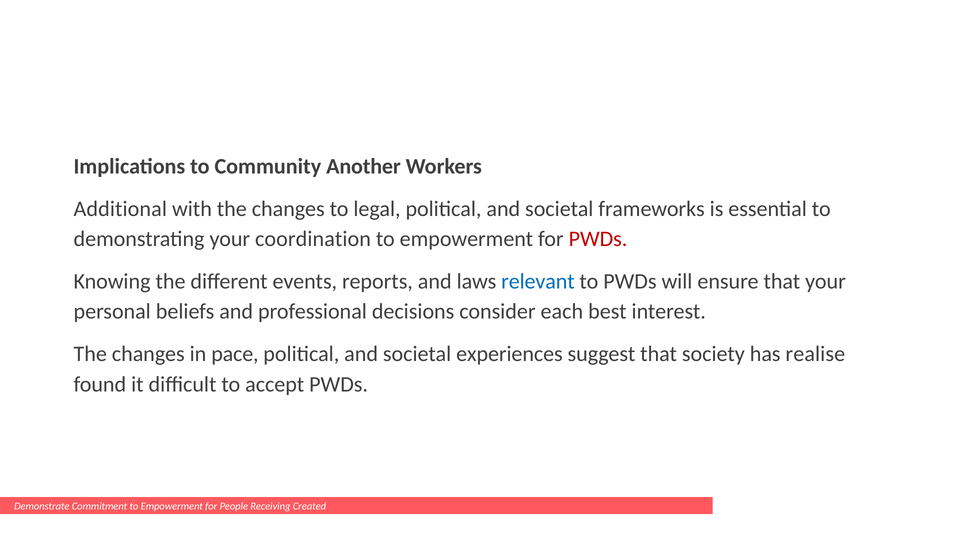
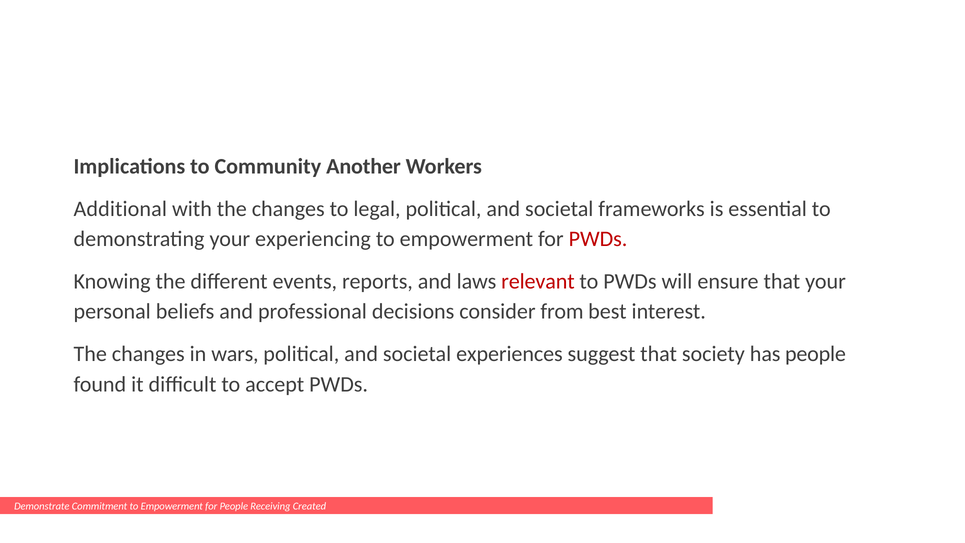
coordination: coordination -> experiencing
relevant colour: blue -> red
each: each -> from
pace: pace -> wars
has realise: realise -> people
